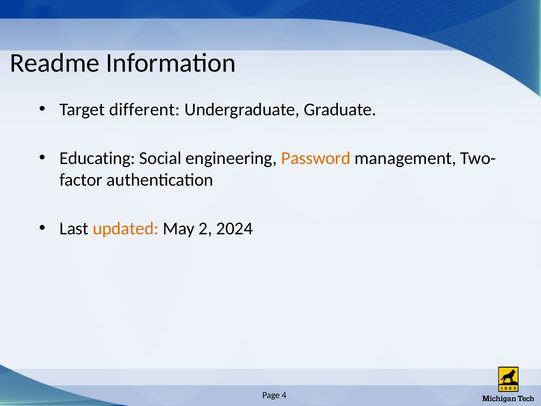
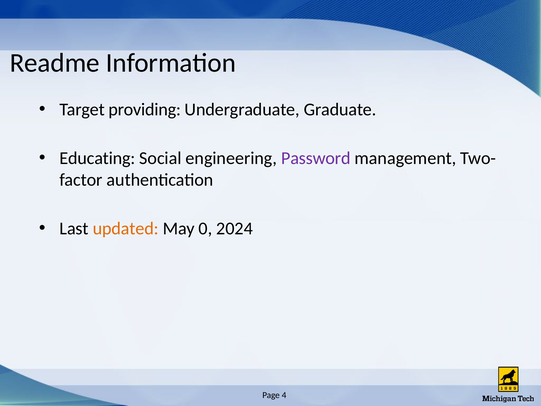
different: different -> providing
Password colour: orange -> purple
2: 2 -> 0
